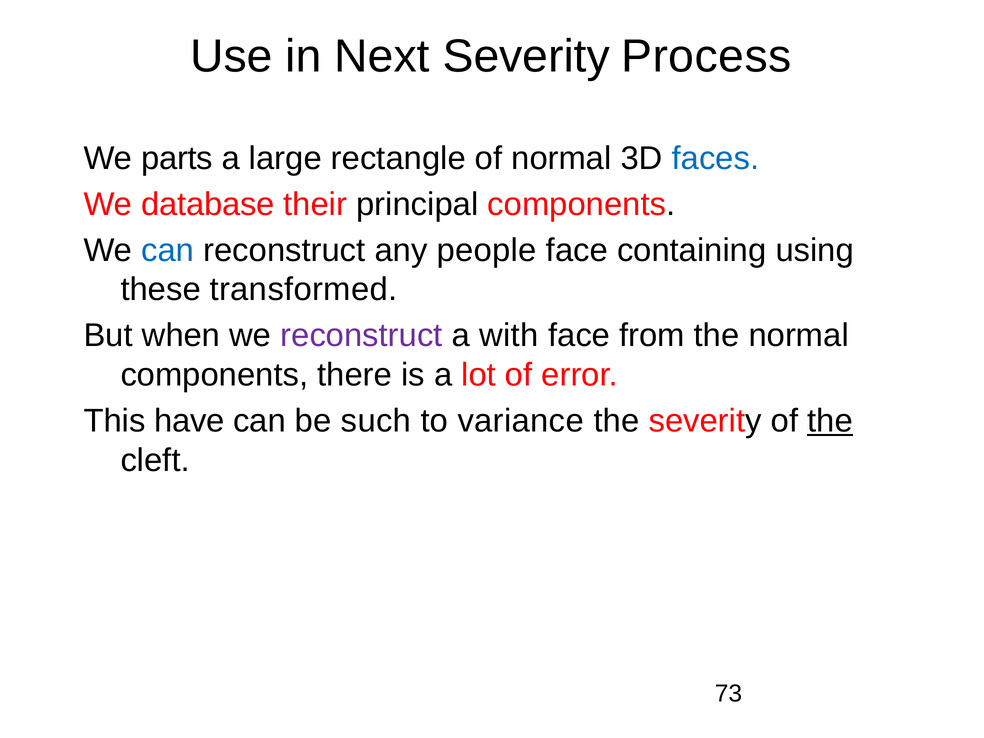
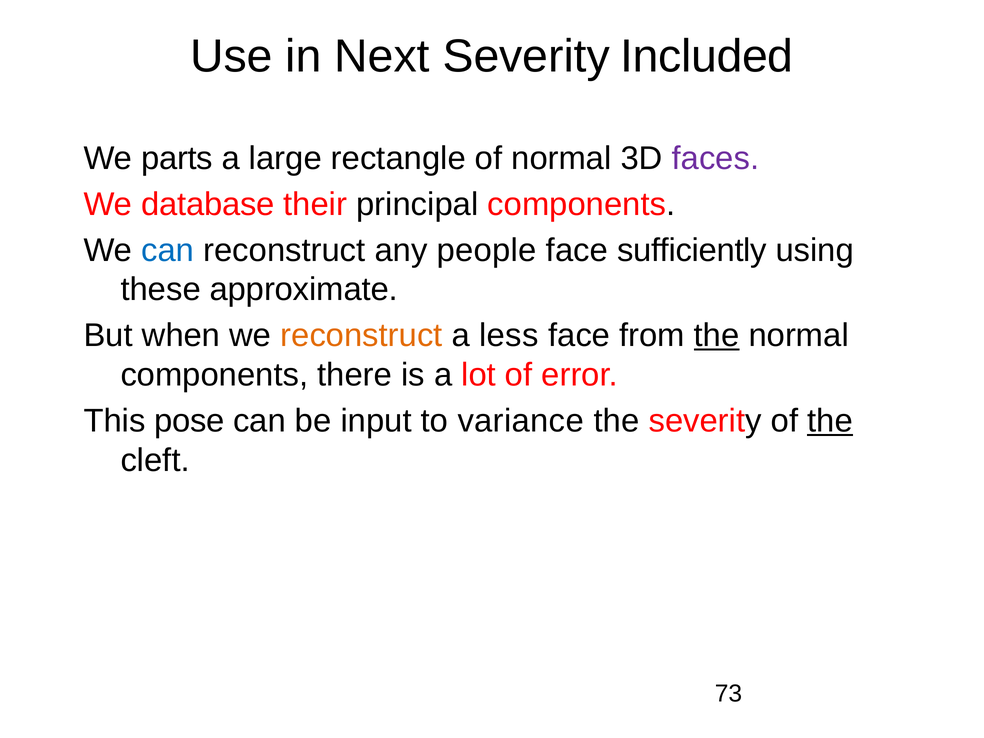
Process: Process -> Included
faces colour: blue -> purple
containing: containing -> sufficiently
transformed: transformed -> approximate
reconstruct at (361, 336) colour: purple -> orange
with: with -> less
the at (717, 336) underline: none -> present
have: have -> pose
such: such -> input
